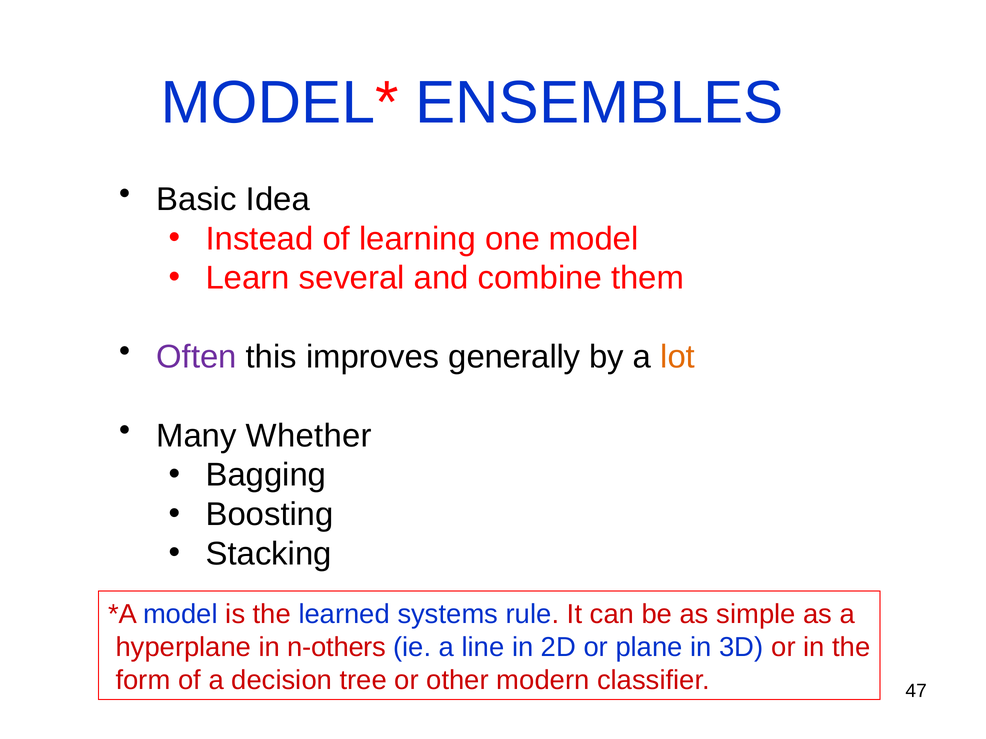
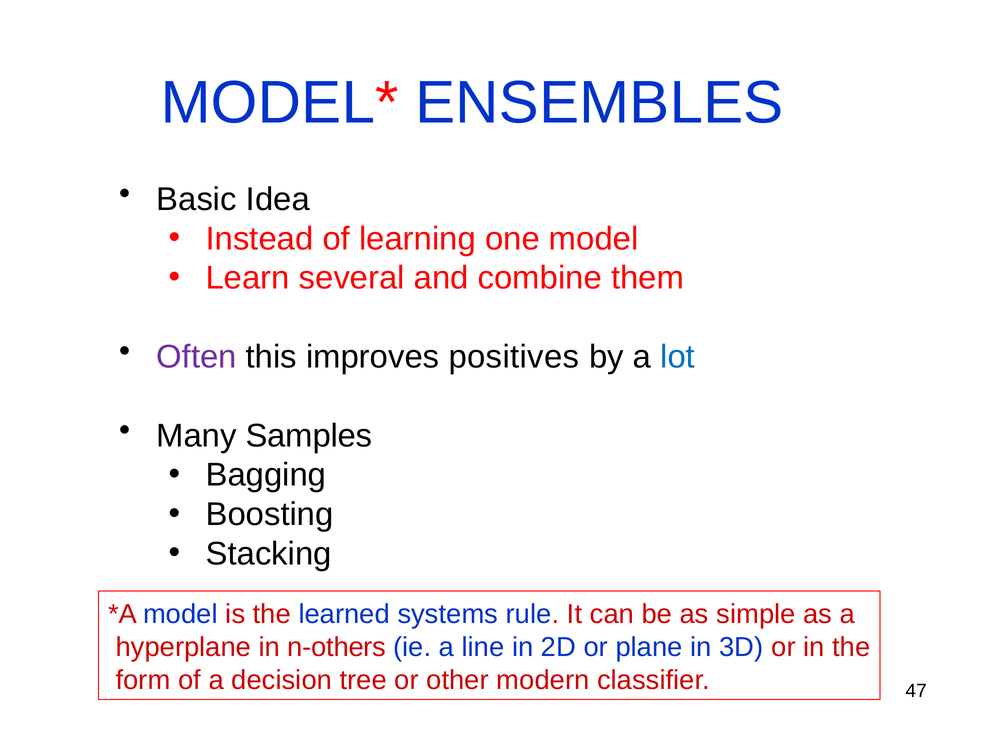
generally: generally -> positives
lot colour: orange -> blue
Whether: Whether -> Samples
